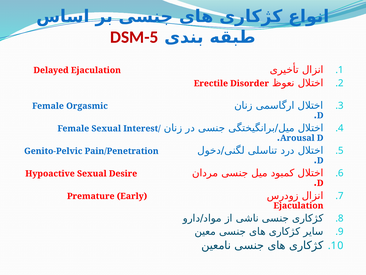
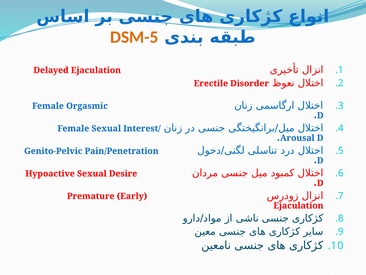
DSM-5 colour: red -> orange
